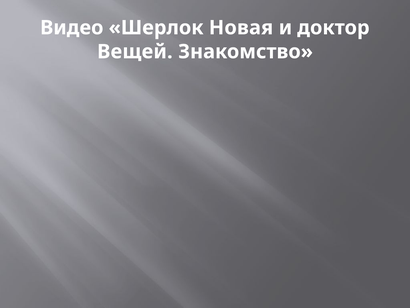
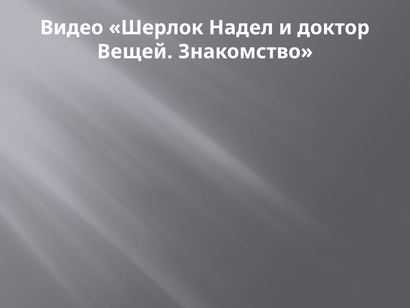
Новая: Новая -> Надел
